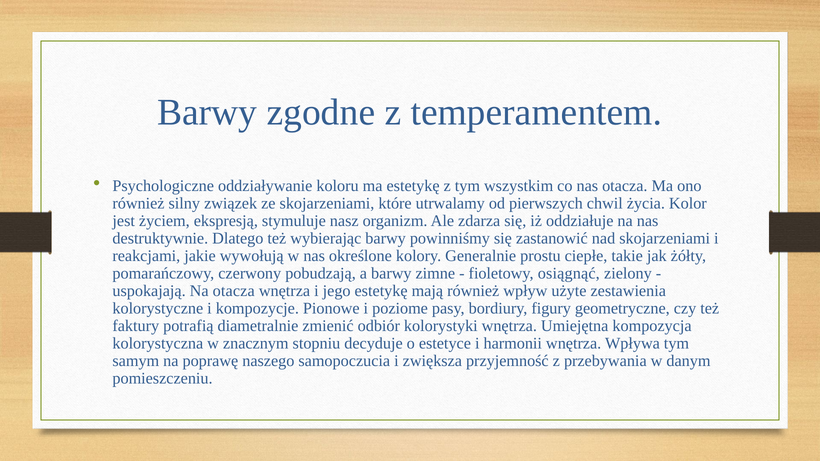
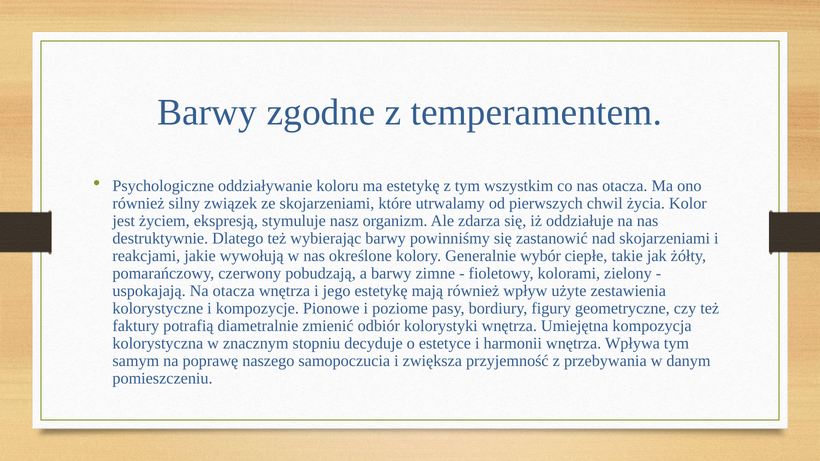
prostu: prostu -> wybór
osiągnąć: osiągnąć -> kolorami
